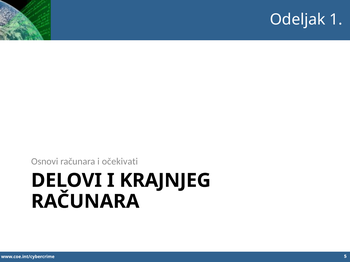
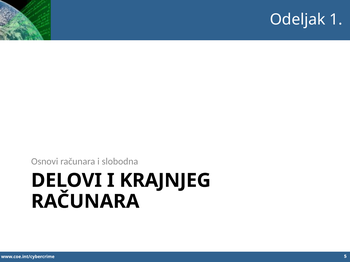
očekivati: očekivati -> slobodna
